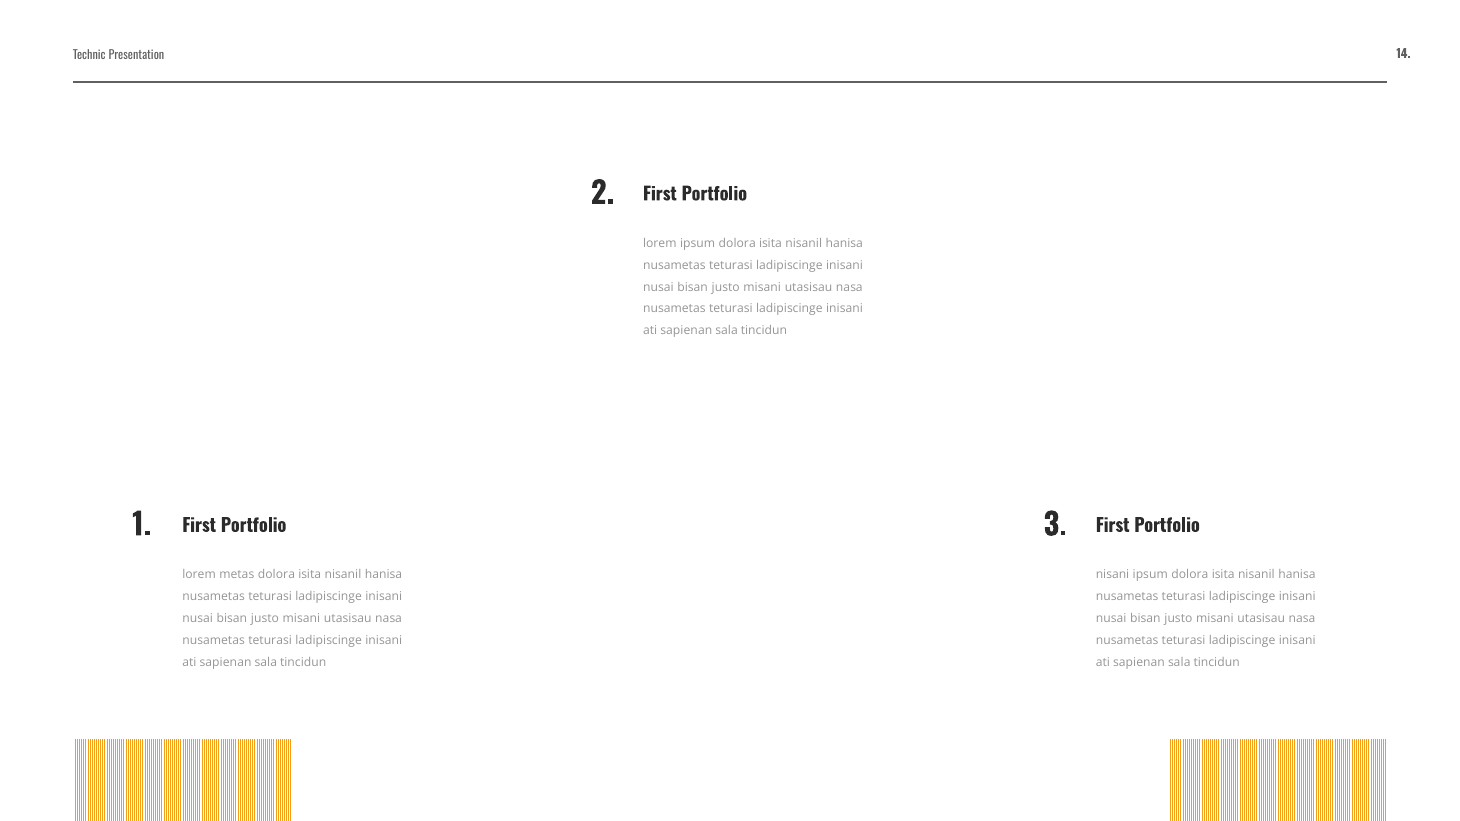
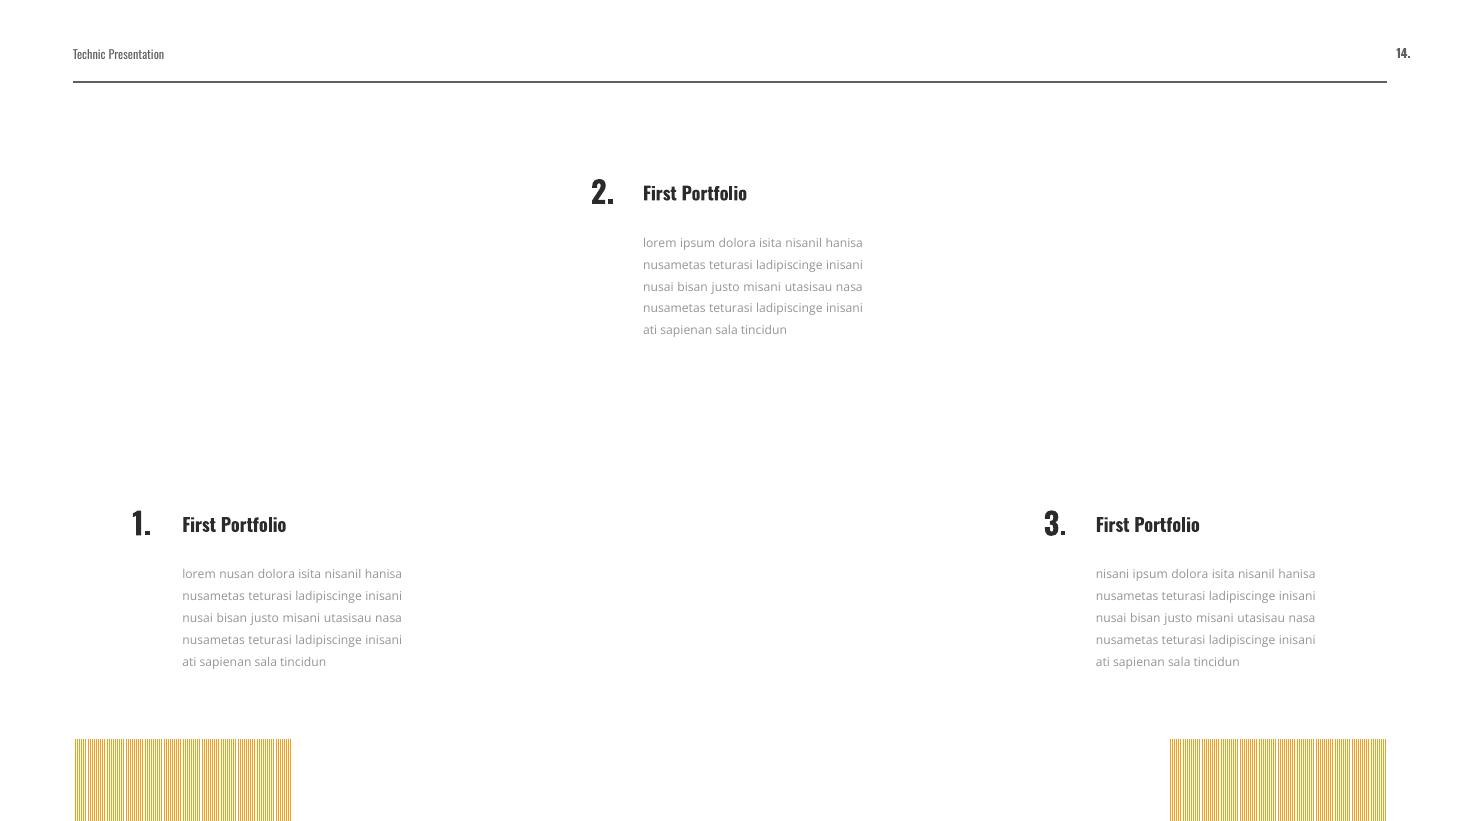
metas: metas -> nusan
